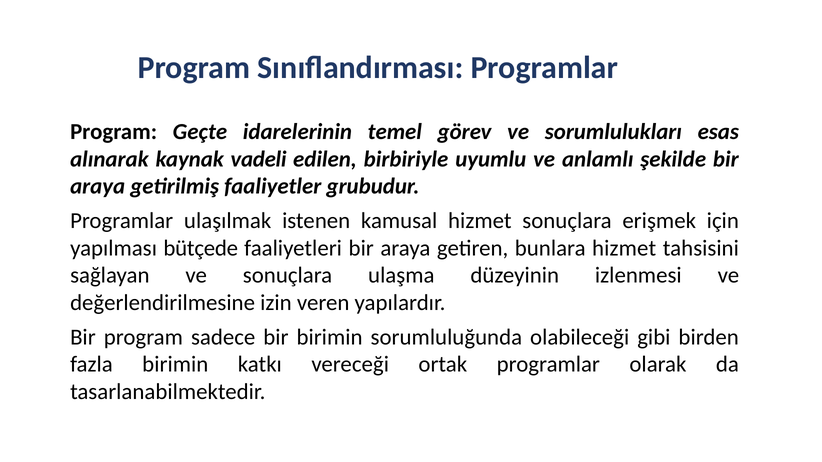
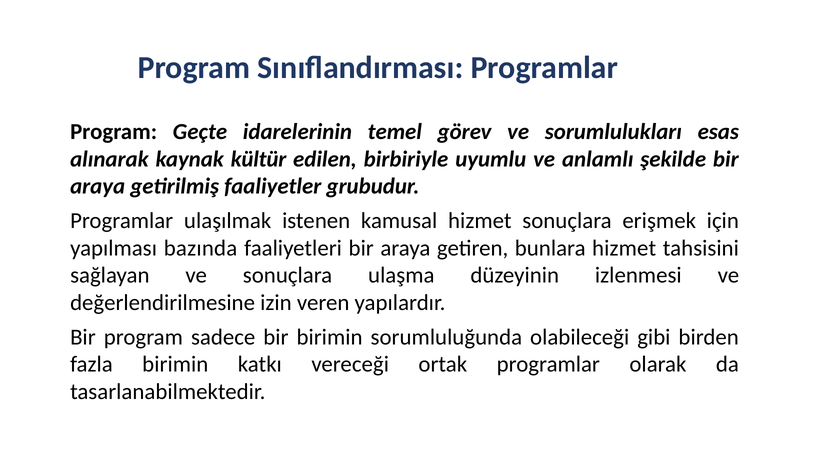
vadeli: vadeli -> kültür
bütçede: bütçede -> bazında
